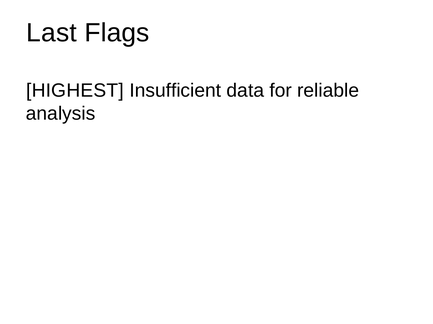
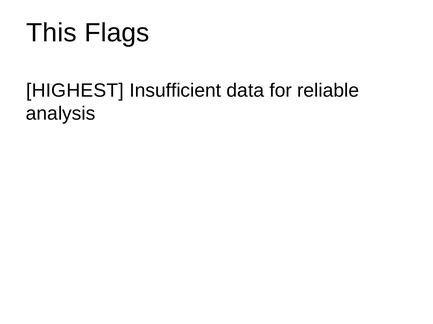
Last: Last -> This
